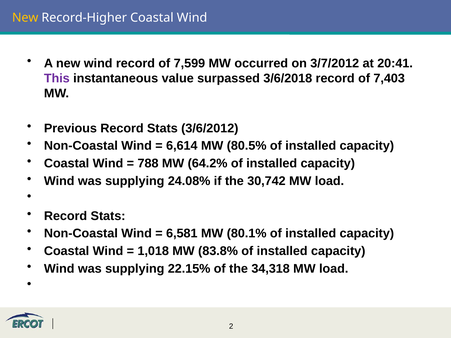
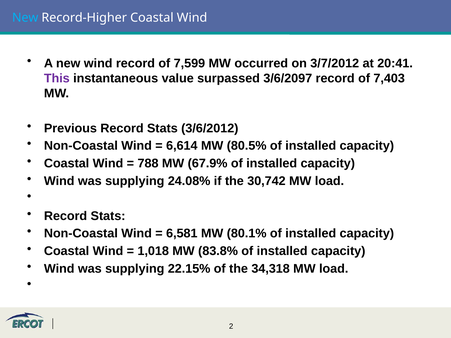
New at (25, 18) colour: yellow -> light blue
3/6/2018: 3/6/2018 -> 3/6/2097
64.2%: 64.2% -> 67.9%
